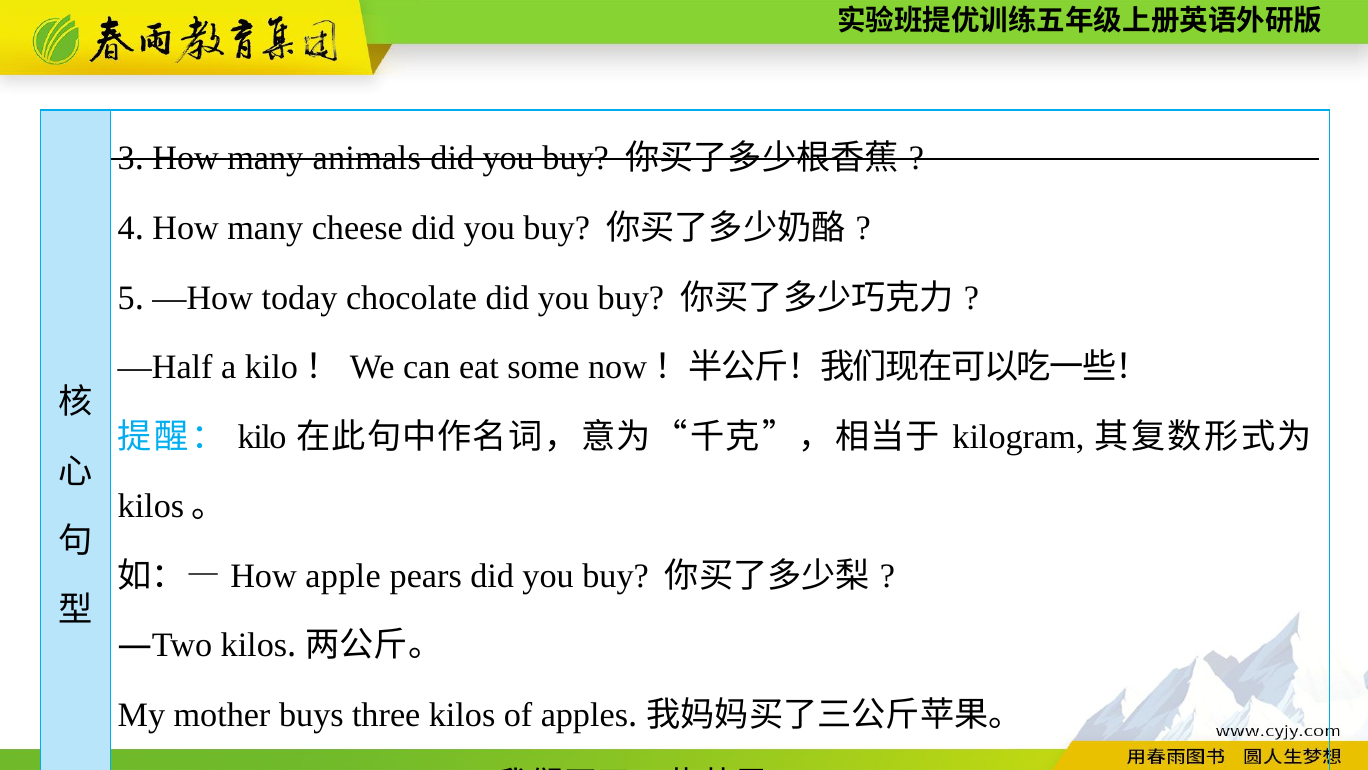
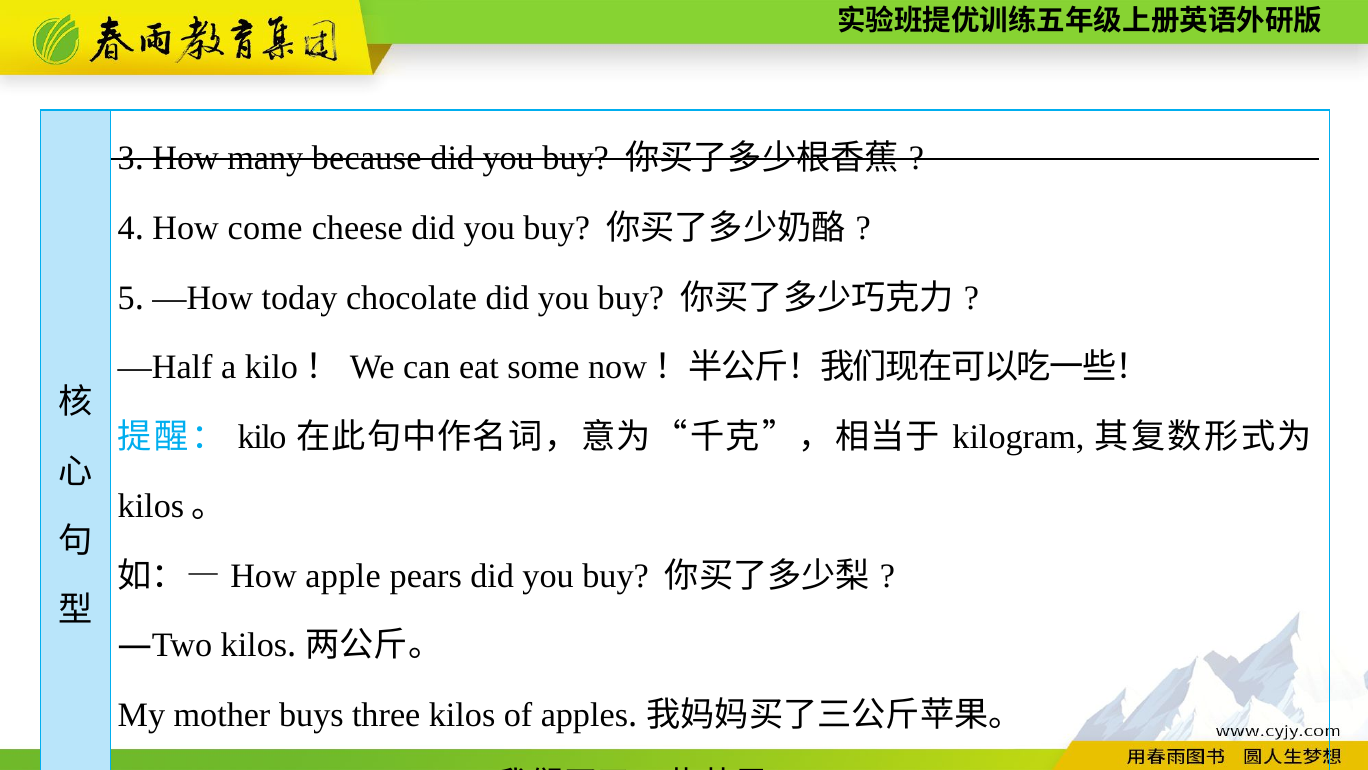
animals: animals -> because
many at (265, 228): many -> come
